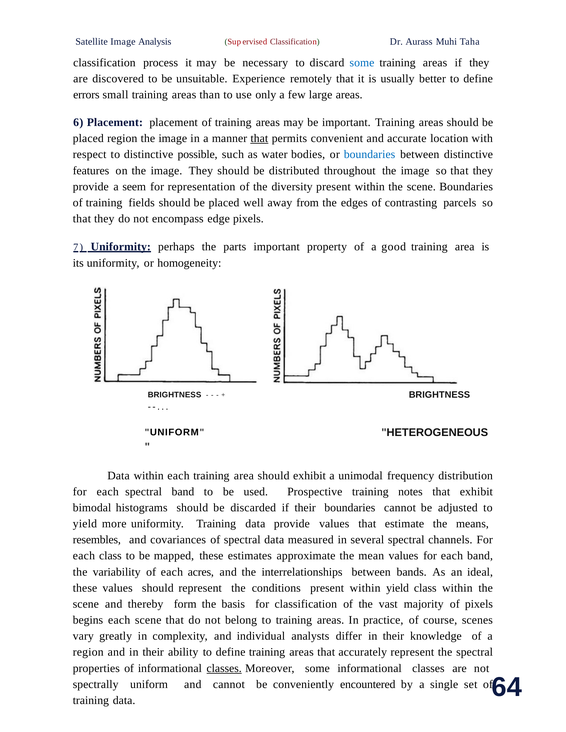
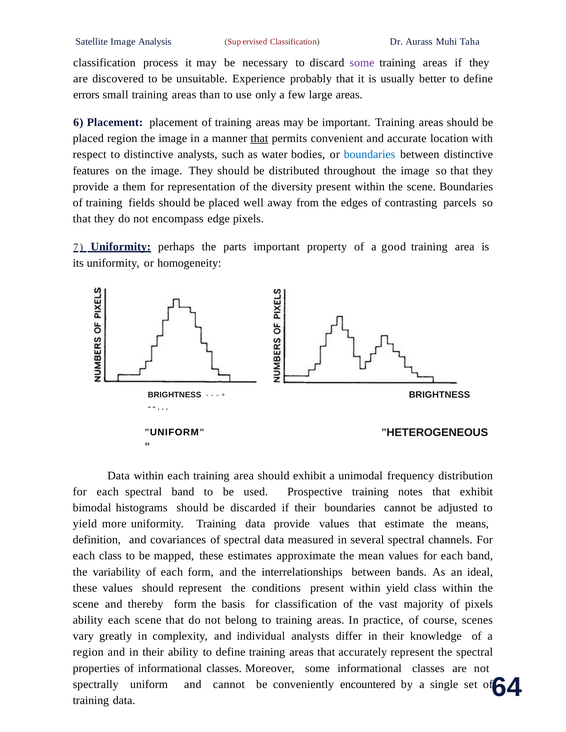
some at (362, 63) colour: blue -> purple
remotely: remotely -> probably
distinctive possible: possible -> analysts
seem: seem -> them
resembles: resembles -> definition
each acres: acres -> form
begins at (88, 620): begins -> ability
classes at (224, 669) underline: present -> none
